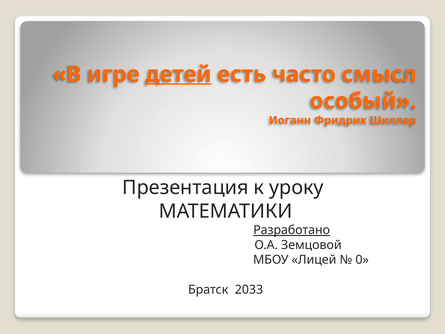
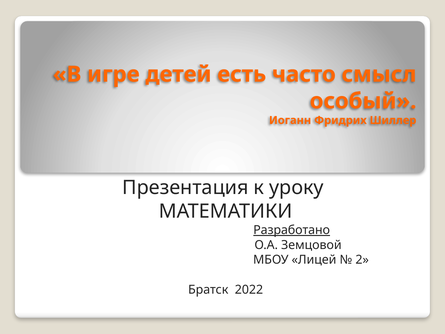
детей underline: present -> none
0: 0 -> 2
2033: 2033 -> 2022
